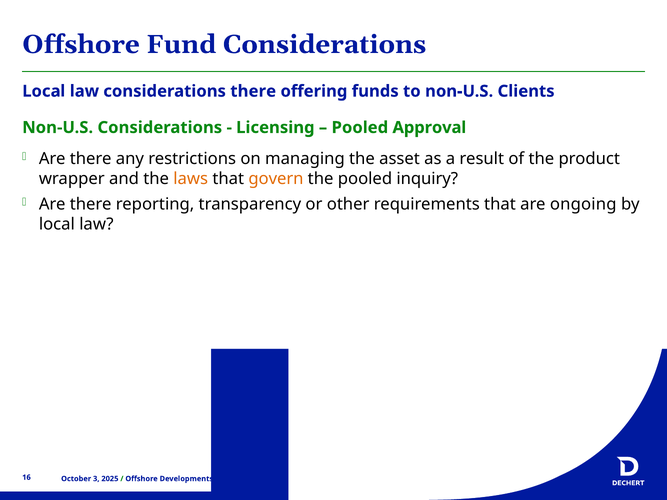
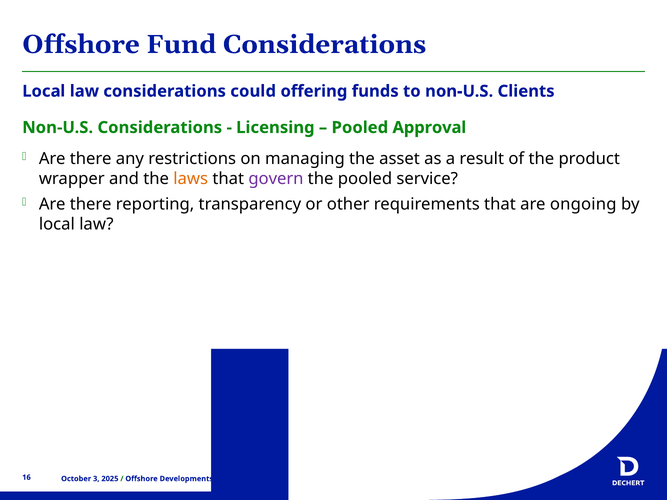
considerations there: there -> could
govern colour: orange -> purple
inquiry: inquiry -> service
